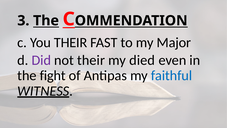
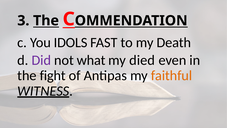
You THEIR: THEIR -> IDOLS
Major: Major -> Death
not their: their -> what
faithful colour: blue -> orange
